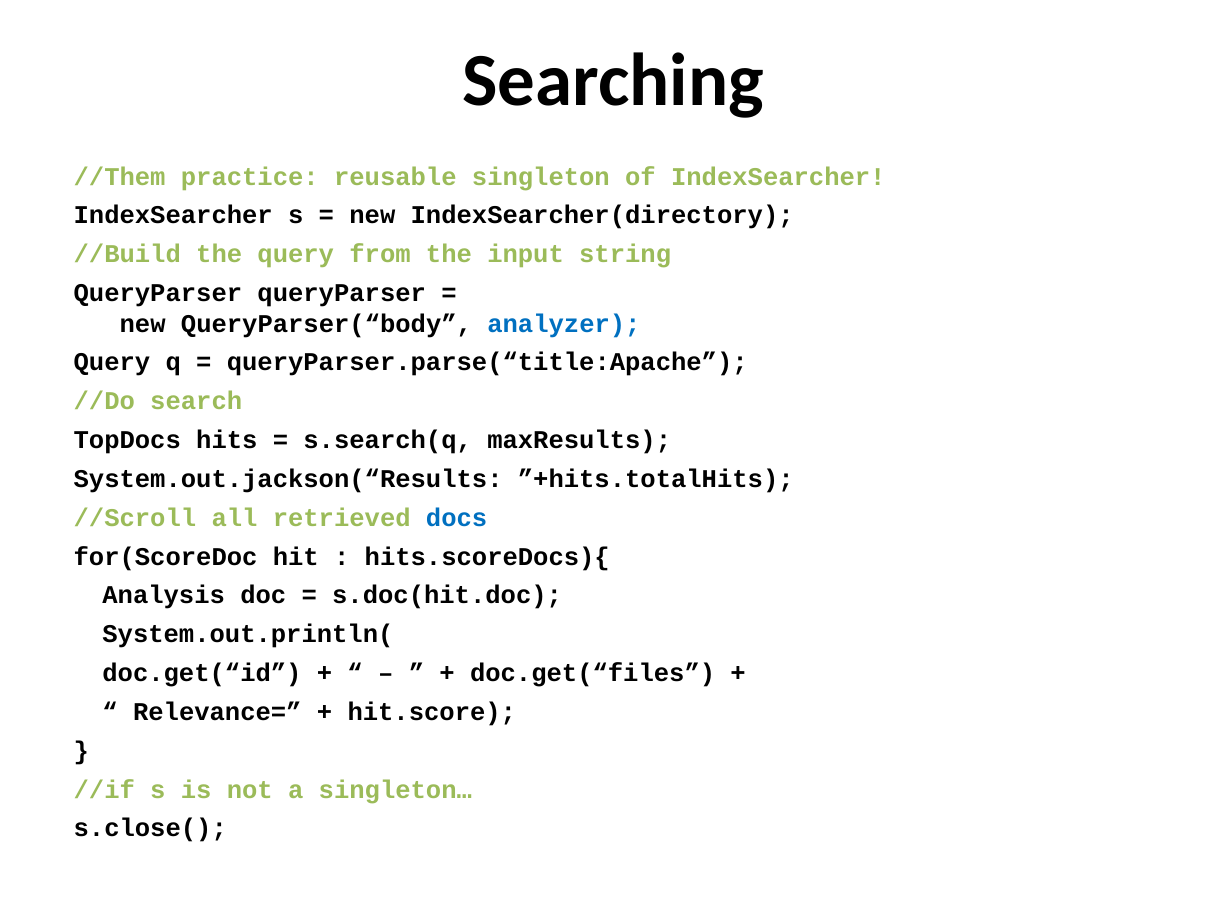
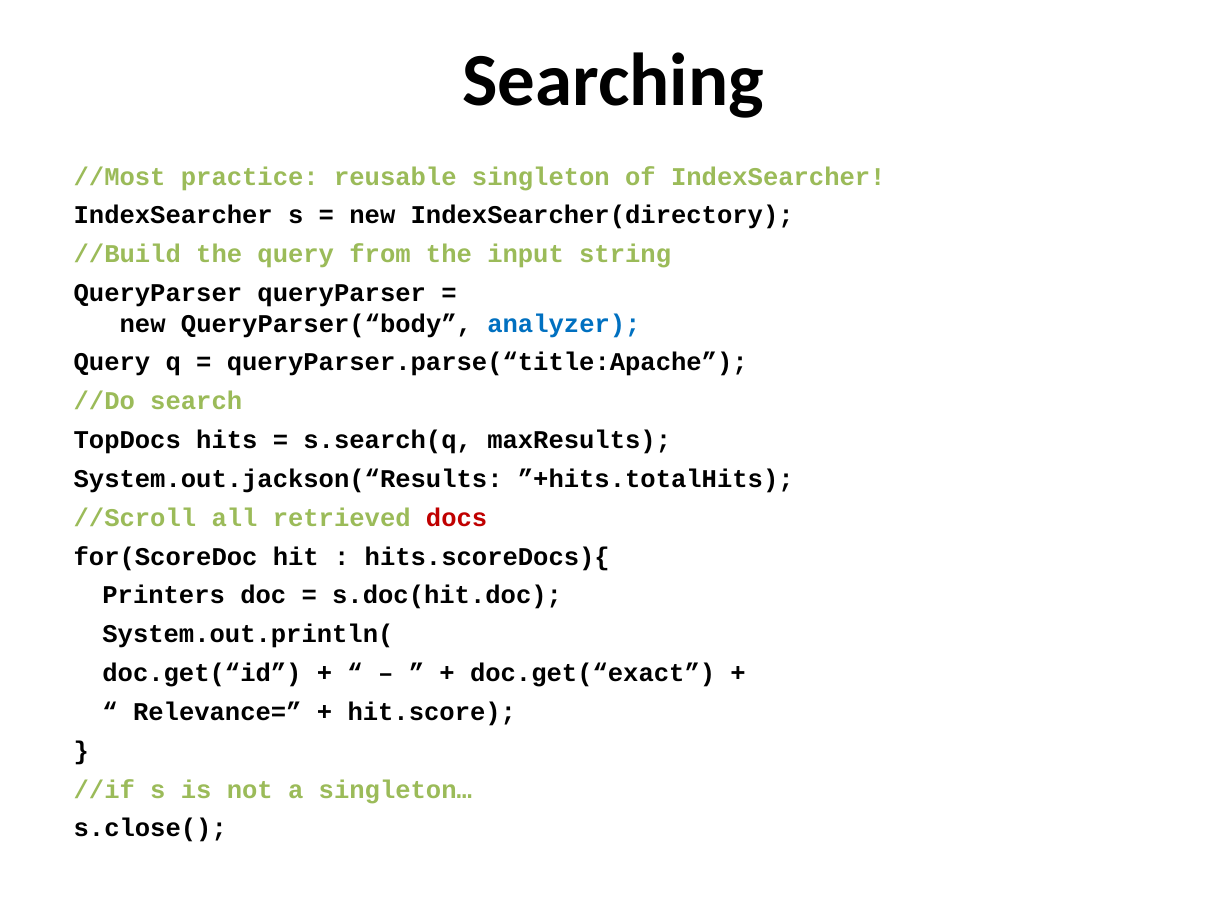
//Them: //Them -> //Most
docs colour: blue -> red
Analysis: Analysis -> Printers
doc.get(“files: doc.get(“files -> doc.get(“exact
